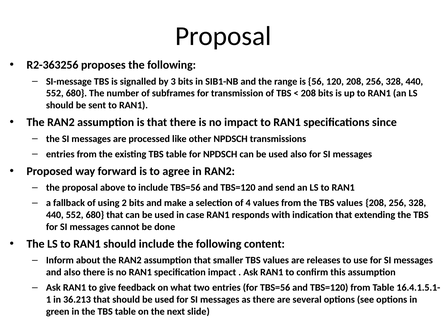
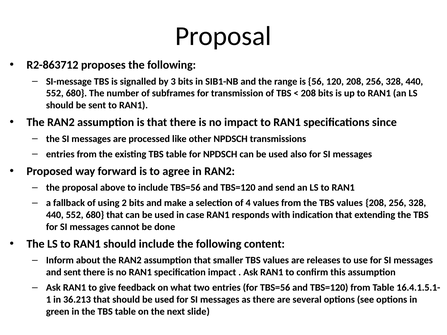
R2-363256: R2-363256 -> R2-863712
and also: also -> sent
